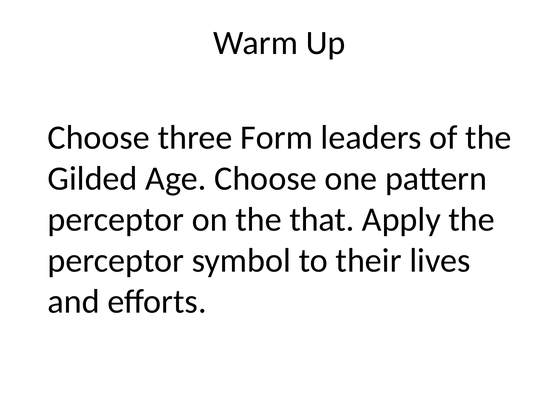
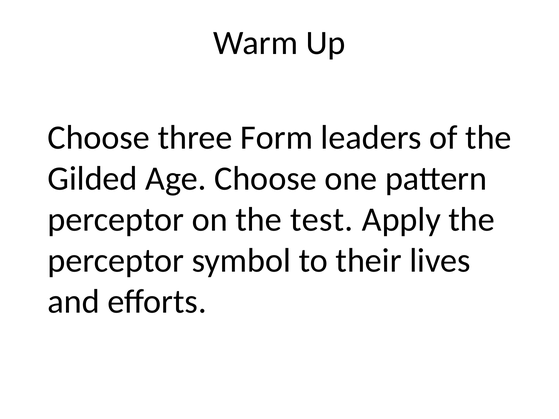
that: that -> test
